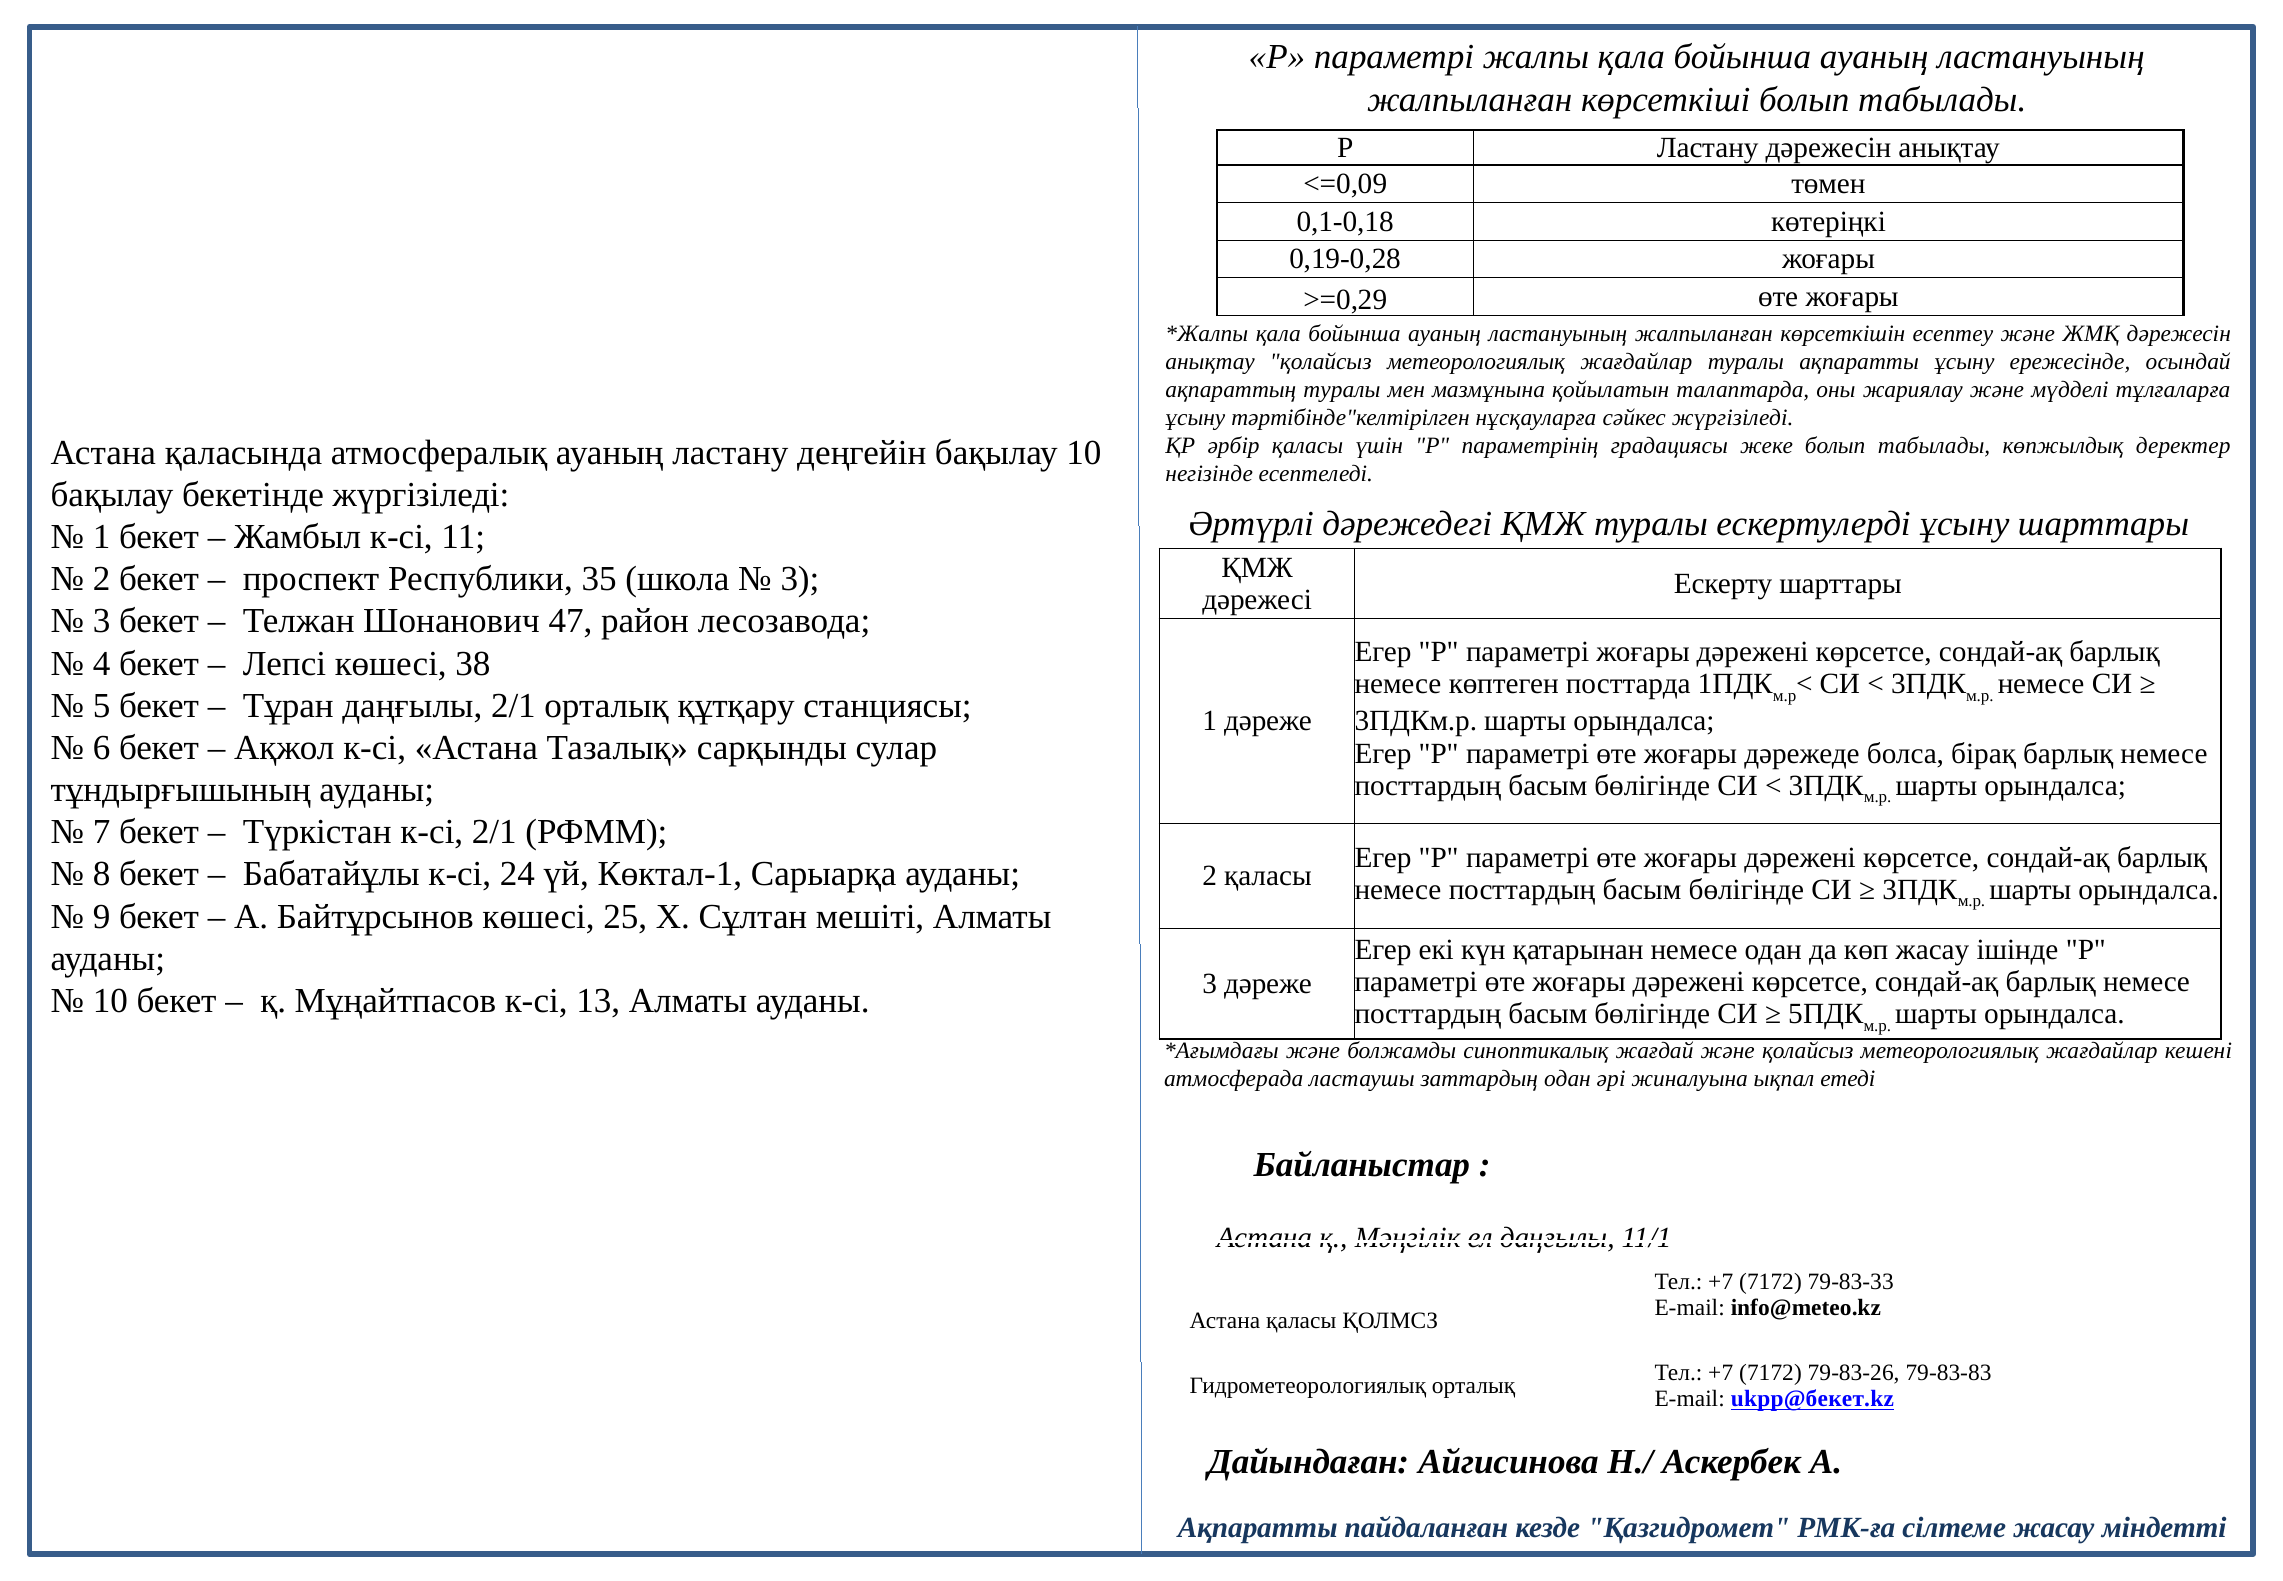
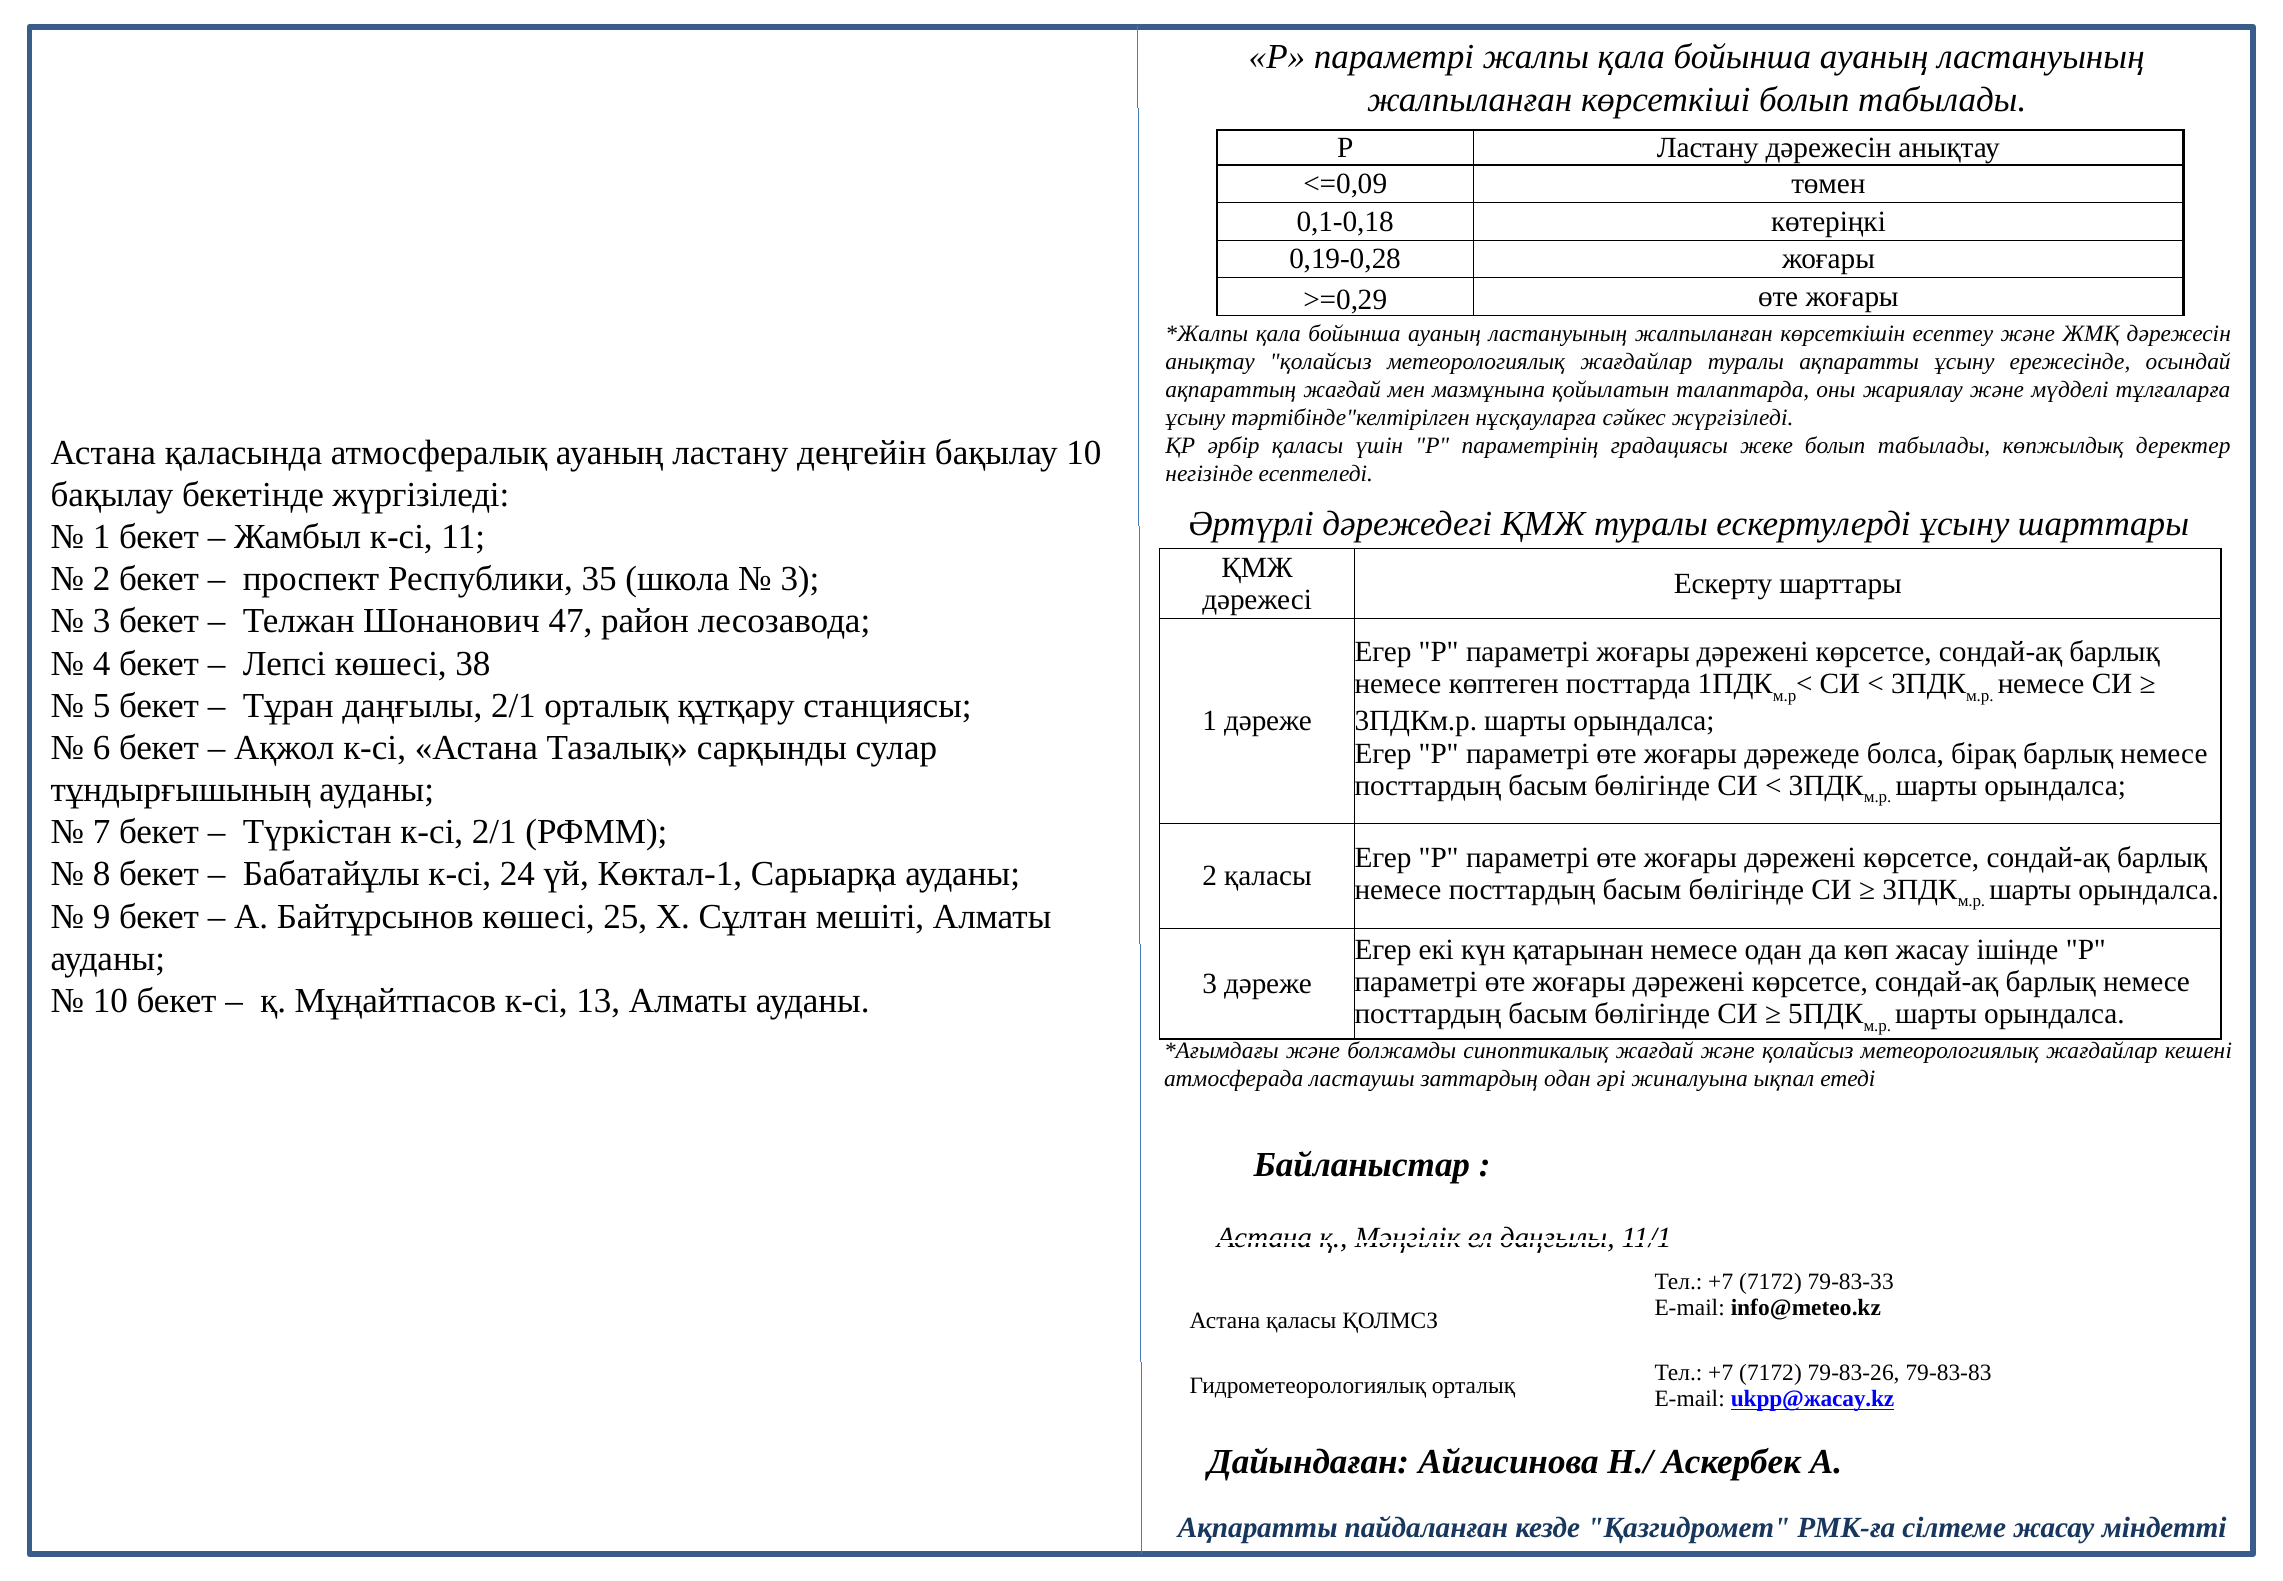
ақпараттың туралы: туралы -> жағдай
ukpp@бекет.kz: ukpp@бекет.kz -> ukpp@жасау.kz
